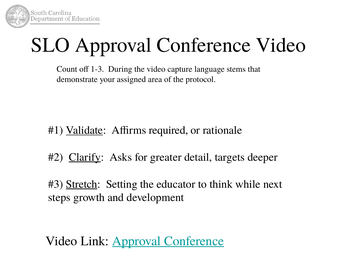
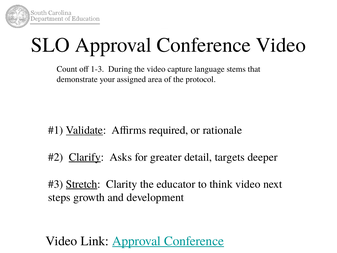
Setting: Setting -> Clarity
think while: while -> video
